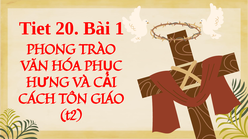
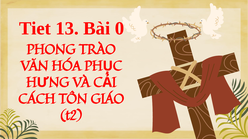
20: 20 -> 13
1: 1 -> 0
